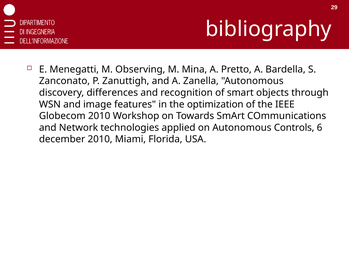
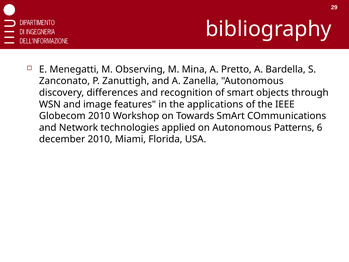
optimization: optimization -> applications
Controls: Controls -> Patterns
